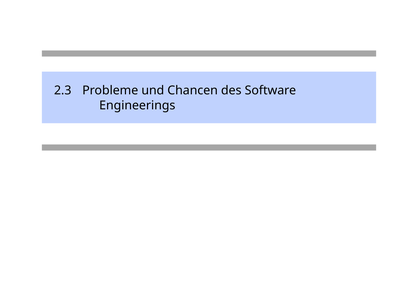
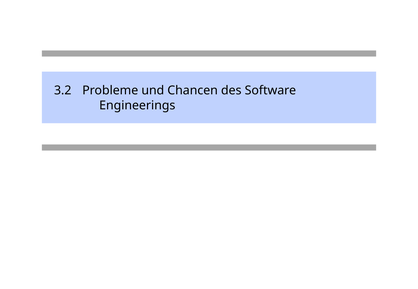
2.3: 2.3 -> 3.2
